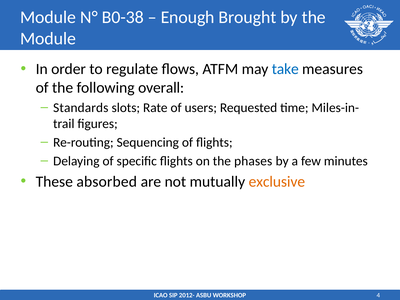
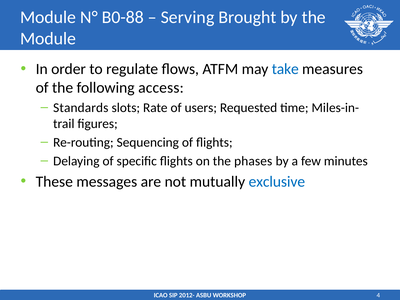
B0-38: B0-38 -> B0-88
Enough: Enough -> Serving
overall: overall -> access
absorbed: absorbed -> messages
exclusive colour: orange -> blue
